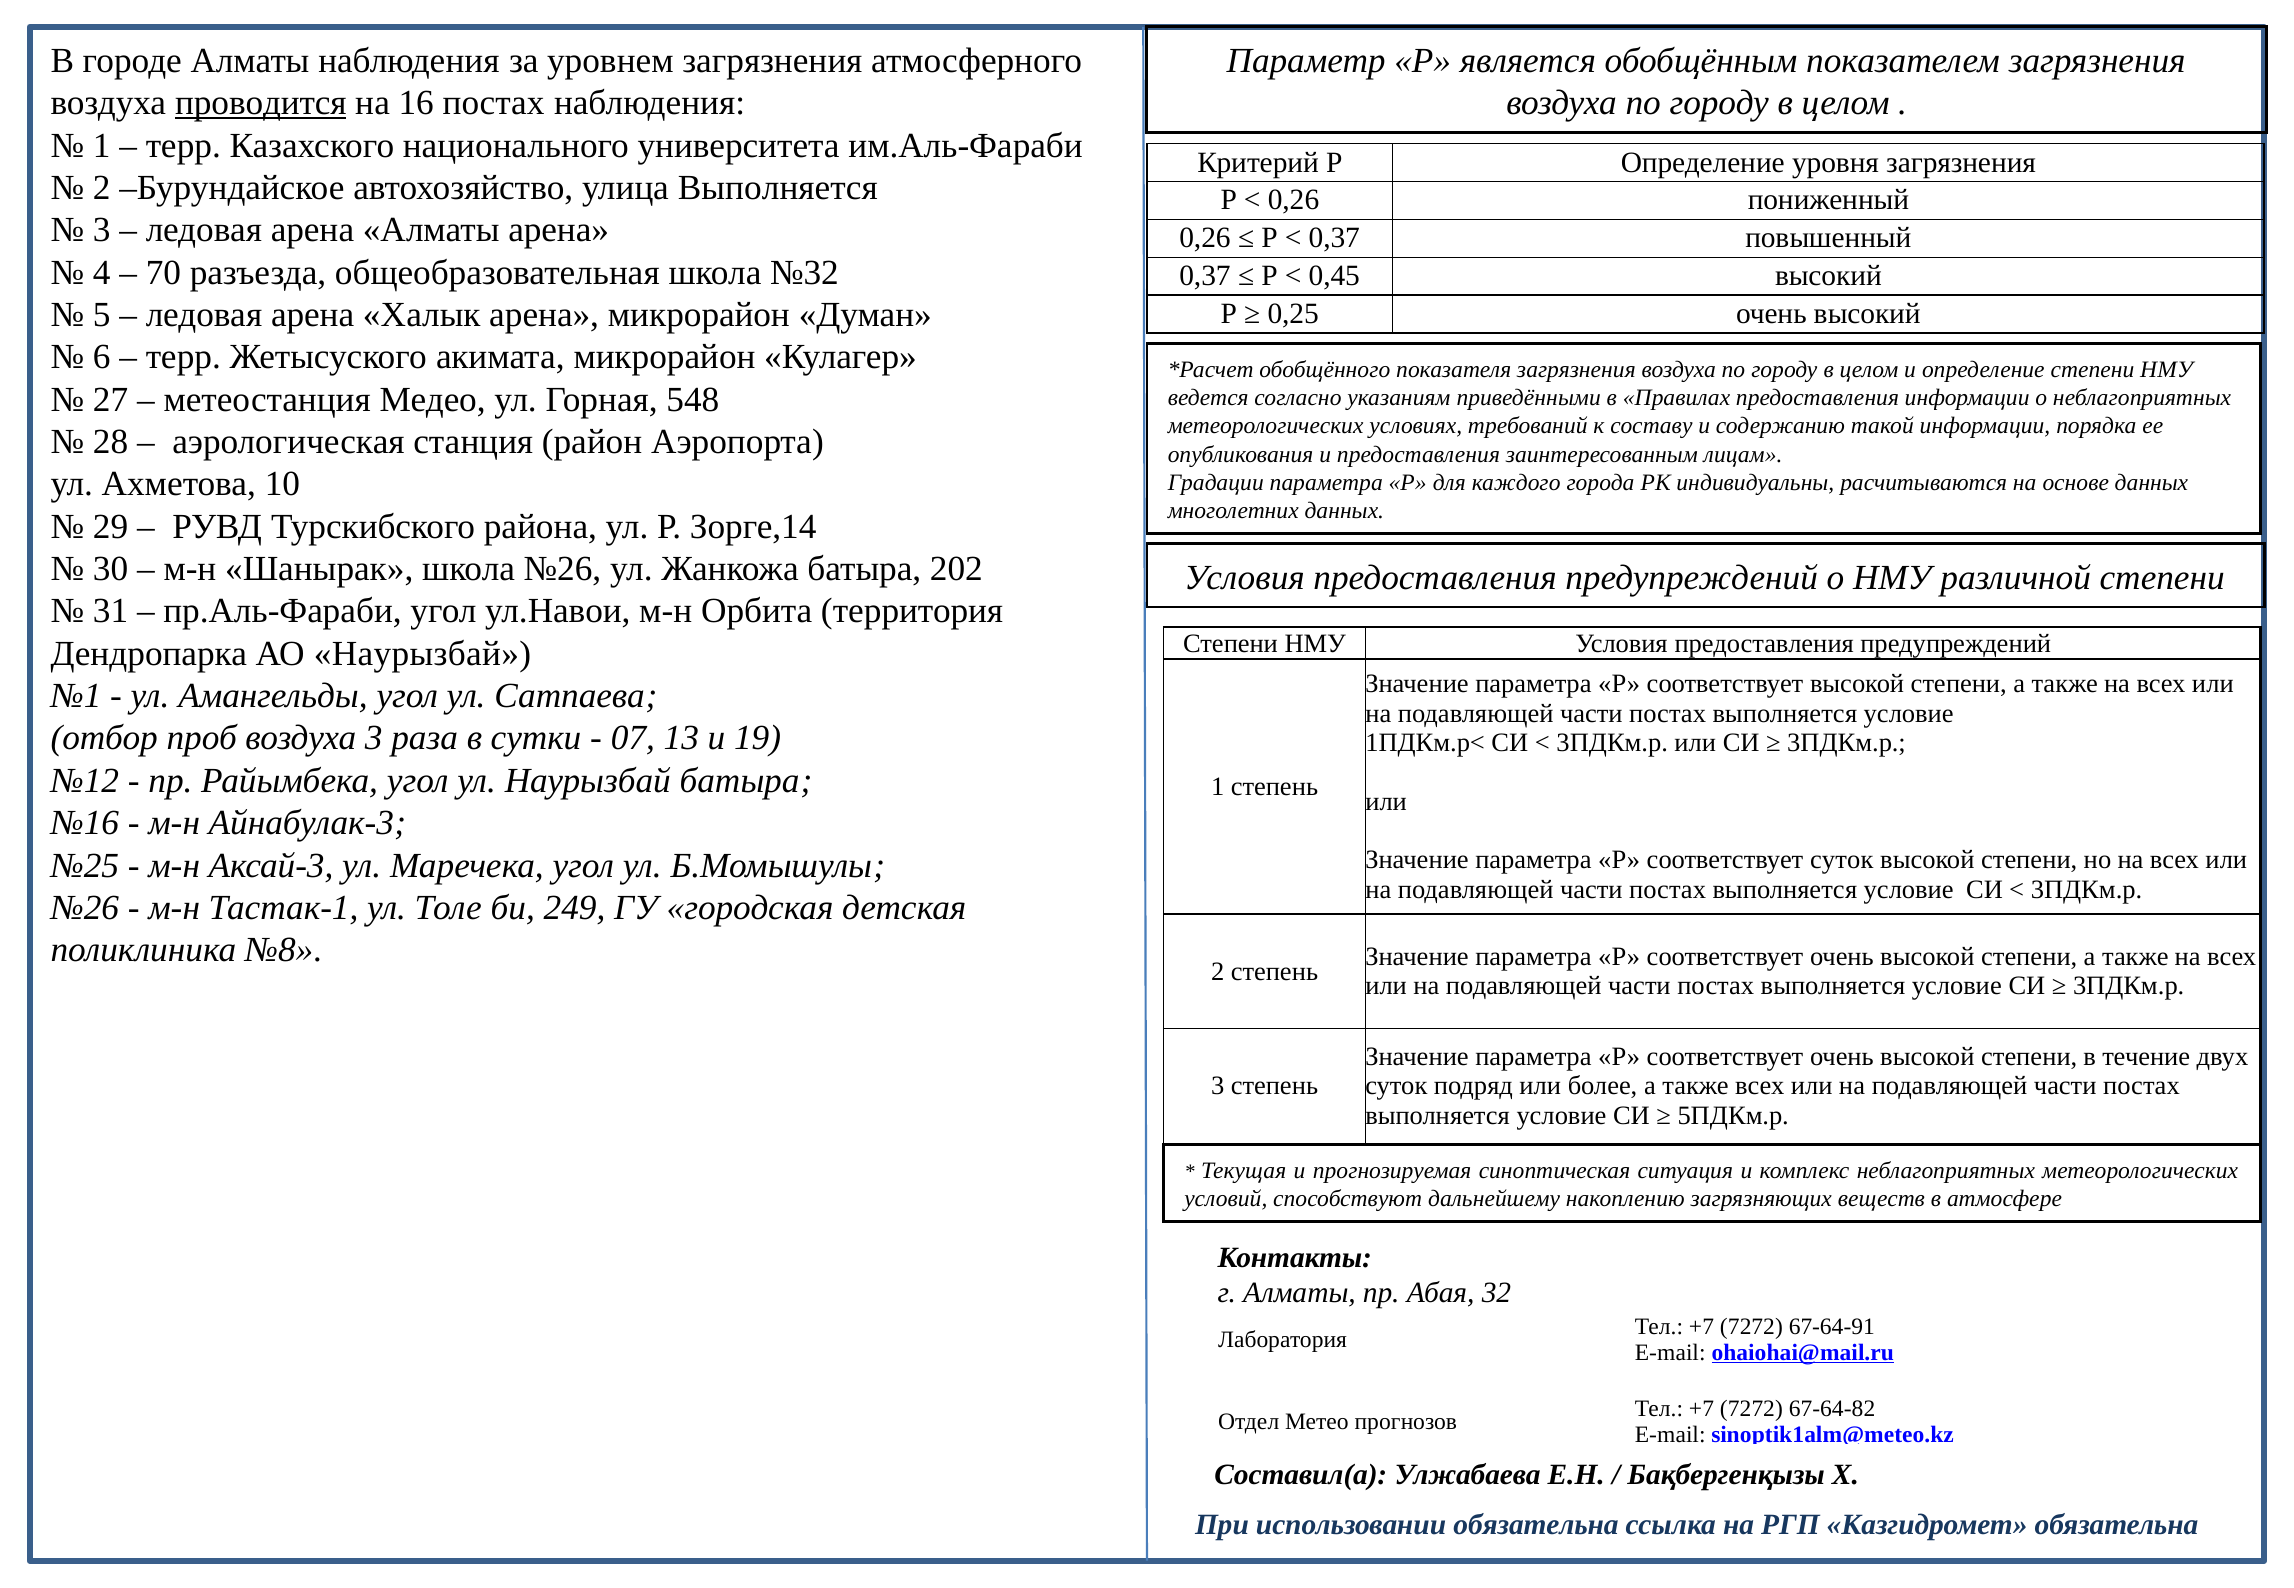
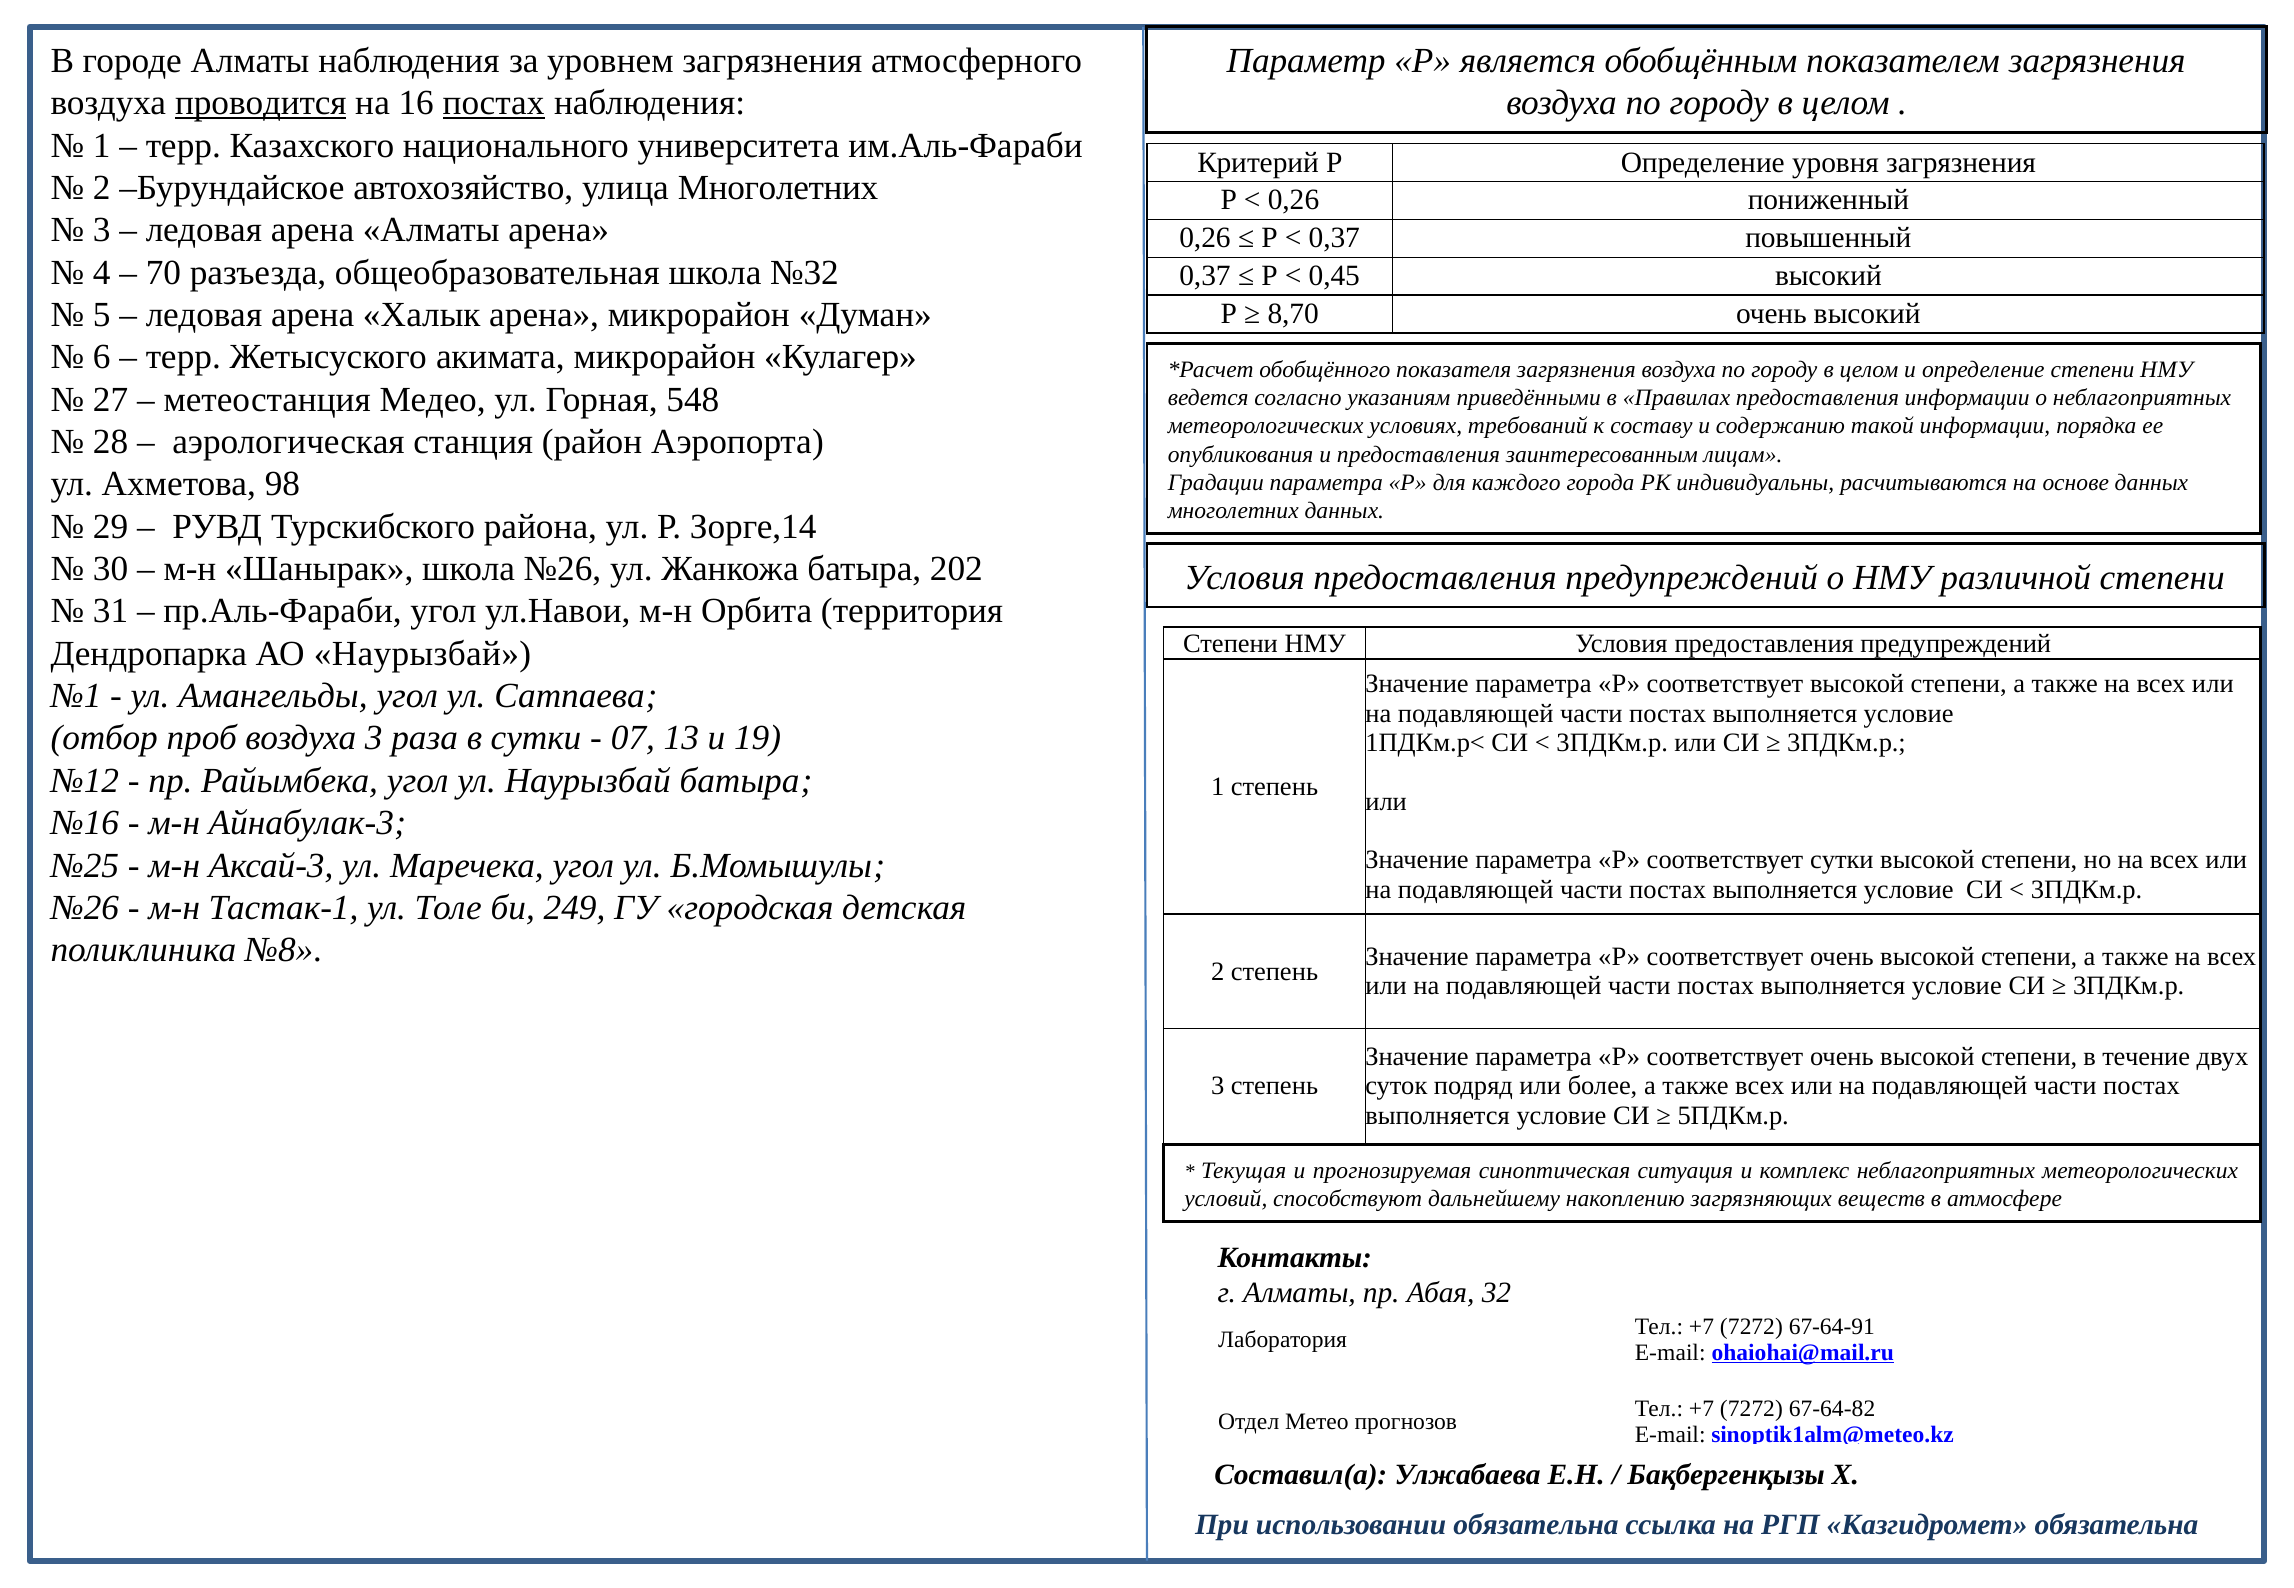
постах at (494, 103) underline: none -> present
улица Выполняется: Выполняется -> Многолетних
0,25: 0,25 -> 8,70
10: 10 -> 98
соответствует суток: суток -> сутки
